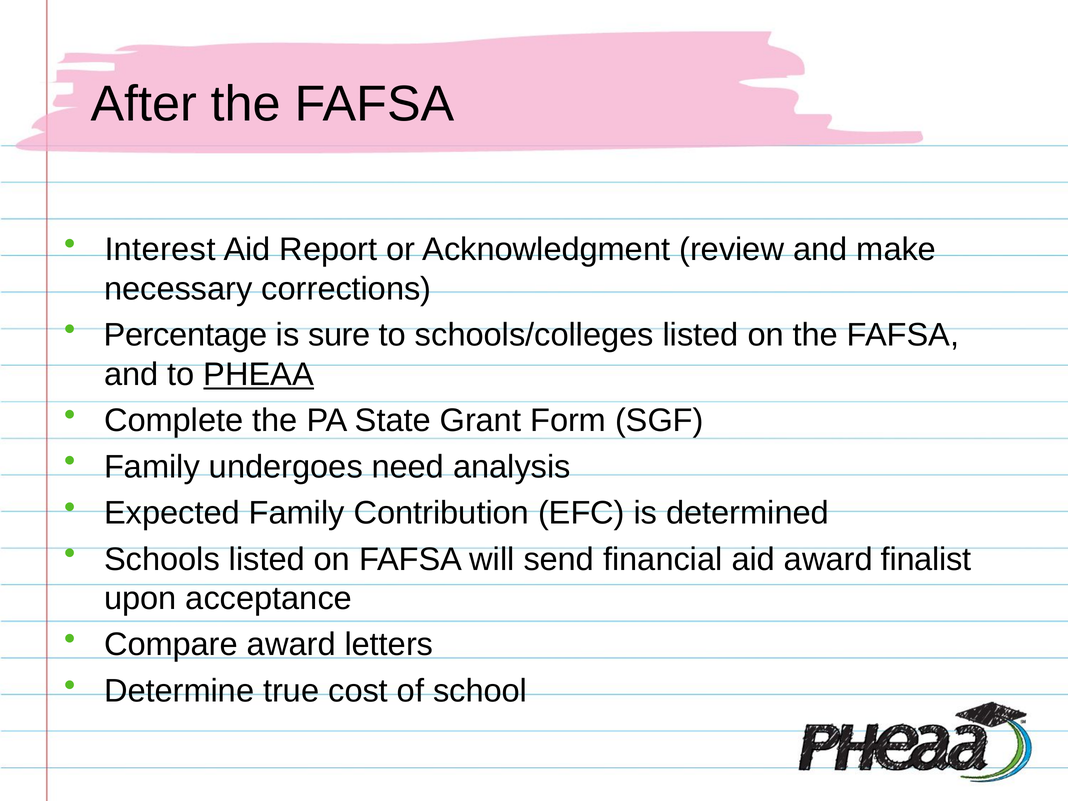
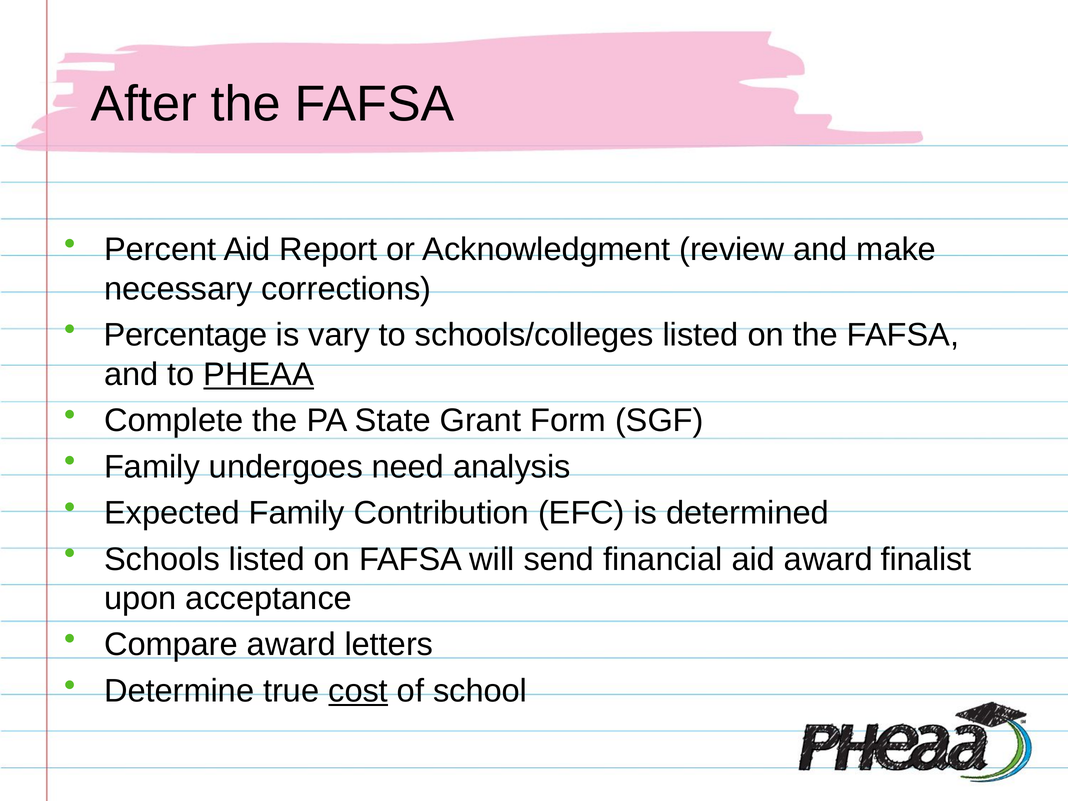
Interest: Interest -> Percent
sure: sure -> vary
cost underline: none -> present
